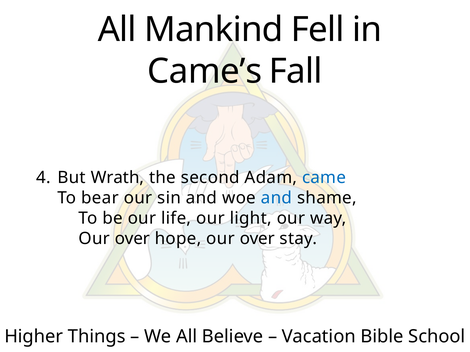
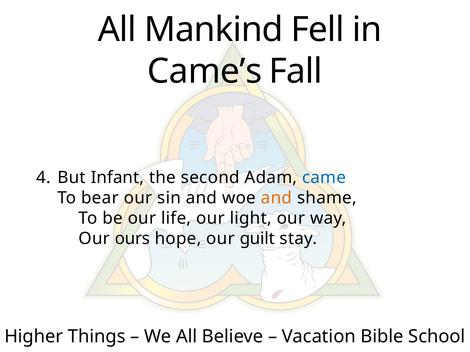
Wrath: Wrath -> Infant
and at (276, 198) colour: blue -> orange
over at (132, 239): over -> ours
hope our over: over -> guilt
